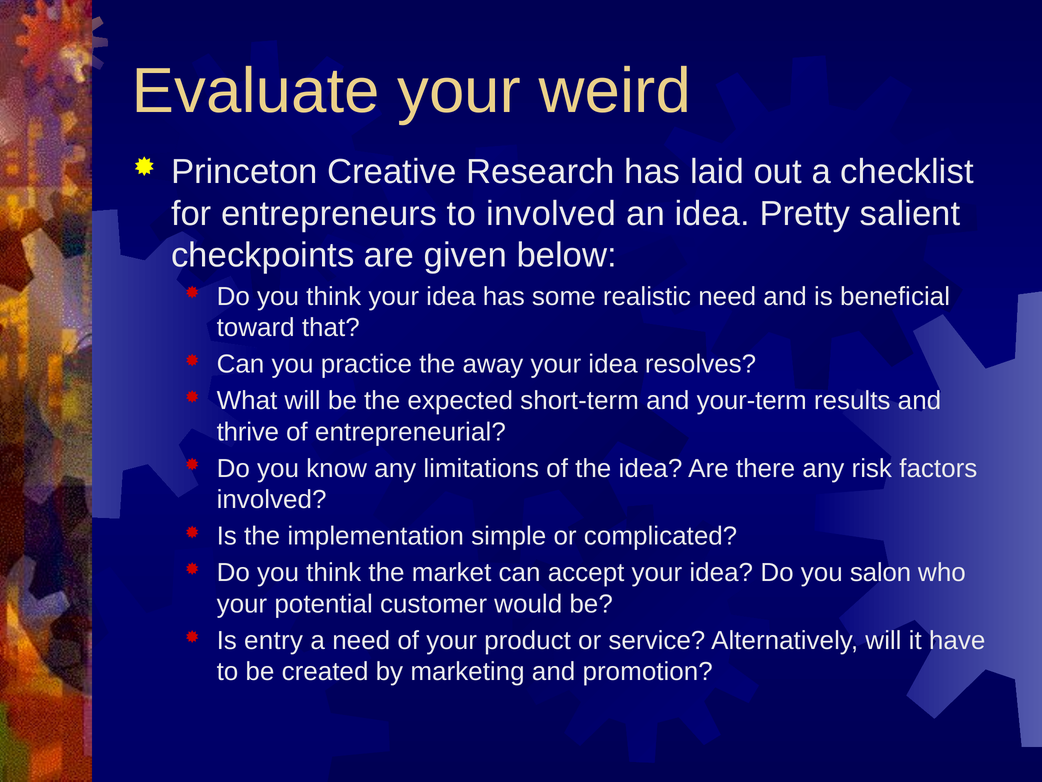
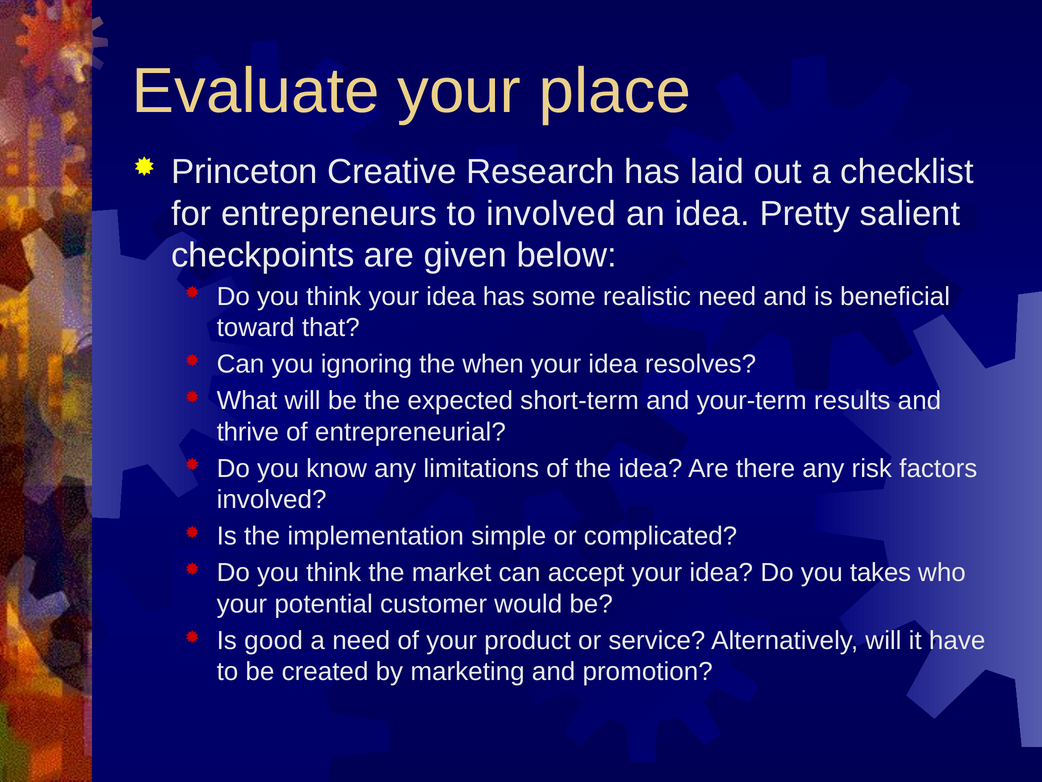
weird: weird -> place
practice: practice -> ignoring
away: away -> when
salon: salon -> takes
entry: entry -> good
